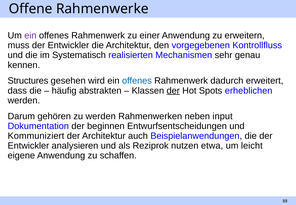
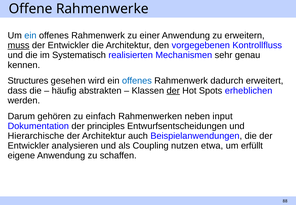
ein at (30, 36) colour: purple -> blue
muss underline: none -> present
zu werden: werden -> einfach
beginnen: beginnen -> principles
Kommuniziert: Kommuniziert -> Hierarchische
Reziprok: Reziprok -> Coupling
leicht: leicht -> erfüllt
